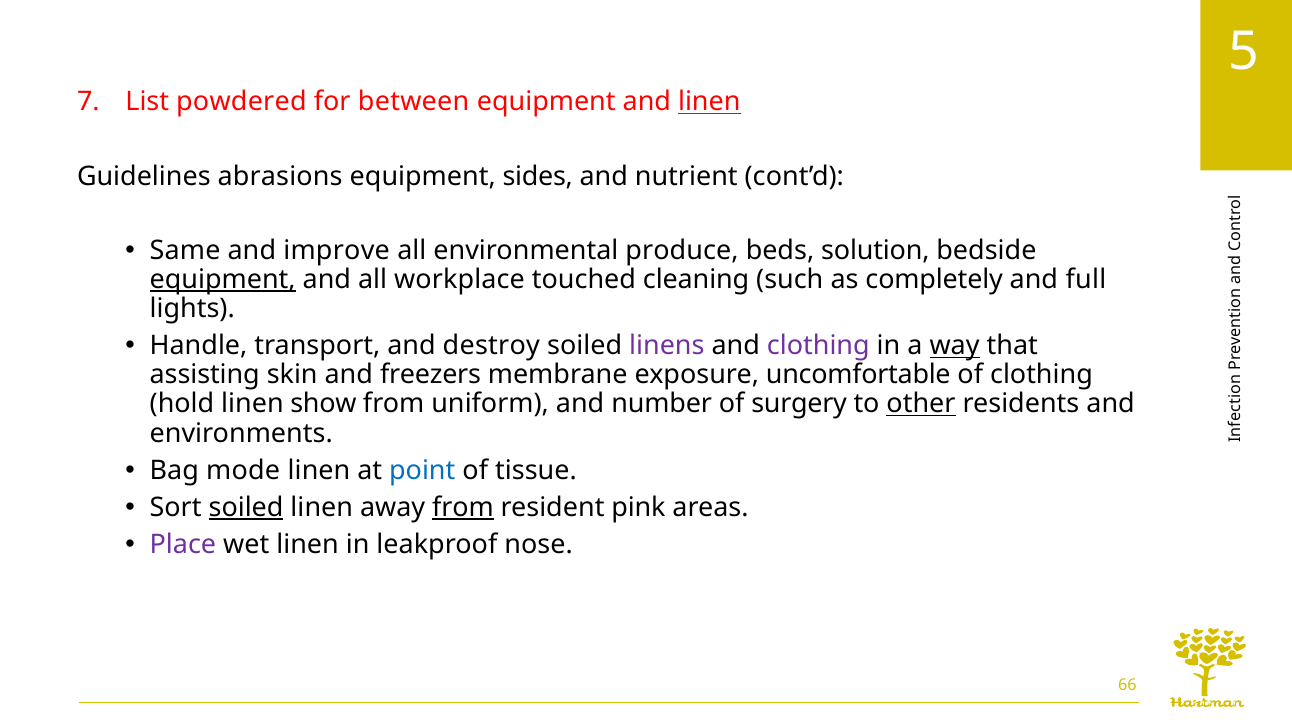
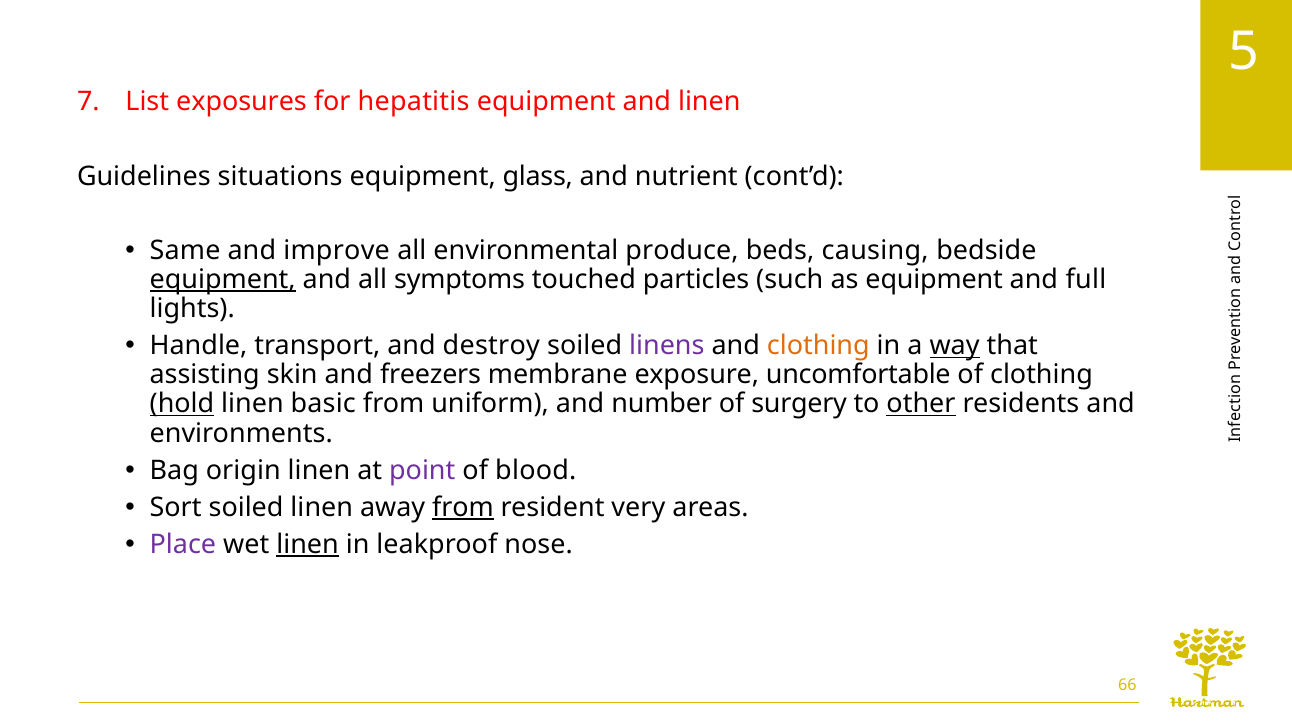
powdered: powdered -> exposures
between: between -> hepatitis
linen at (709, 102) underline: present -> none
abrasions: abrasions -> situations
sides: sides -> glass
solution: solution -> causing
workplace: workplace -> symptoms
cleaning: cleaning -> particles
as completely: completely -> equipment
clothing at (818, 346) colour: purple -> orange
hold underline: none -> present
show: show -> basic
mode: mode -> origin
point colour: blue -> purple
tissue: tissue -> blood
soiled at (246, 507) underline: present -> none
pink: pink -> very
linen at (308, 545) underline: none -> present
